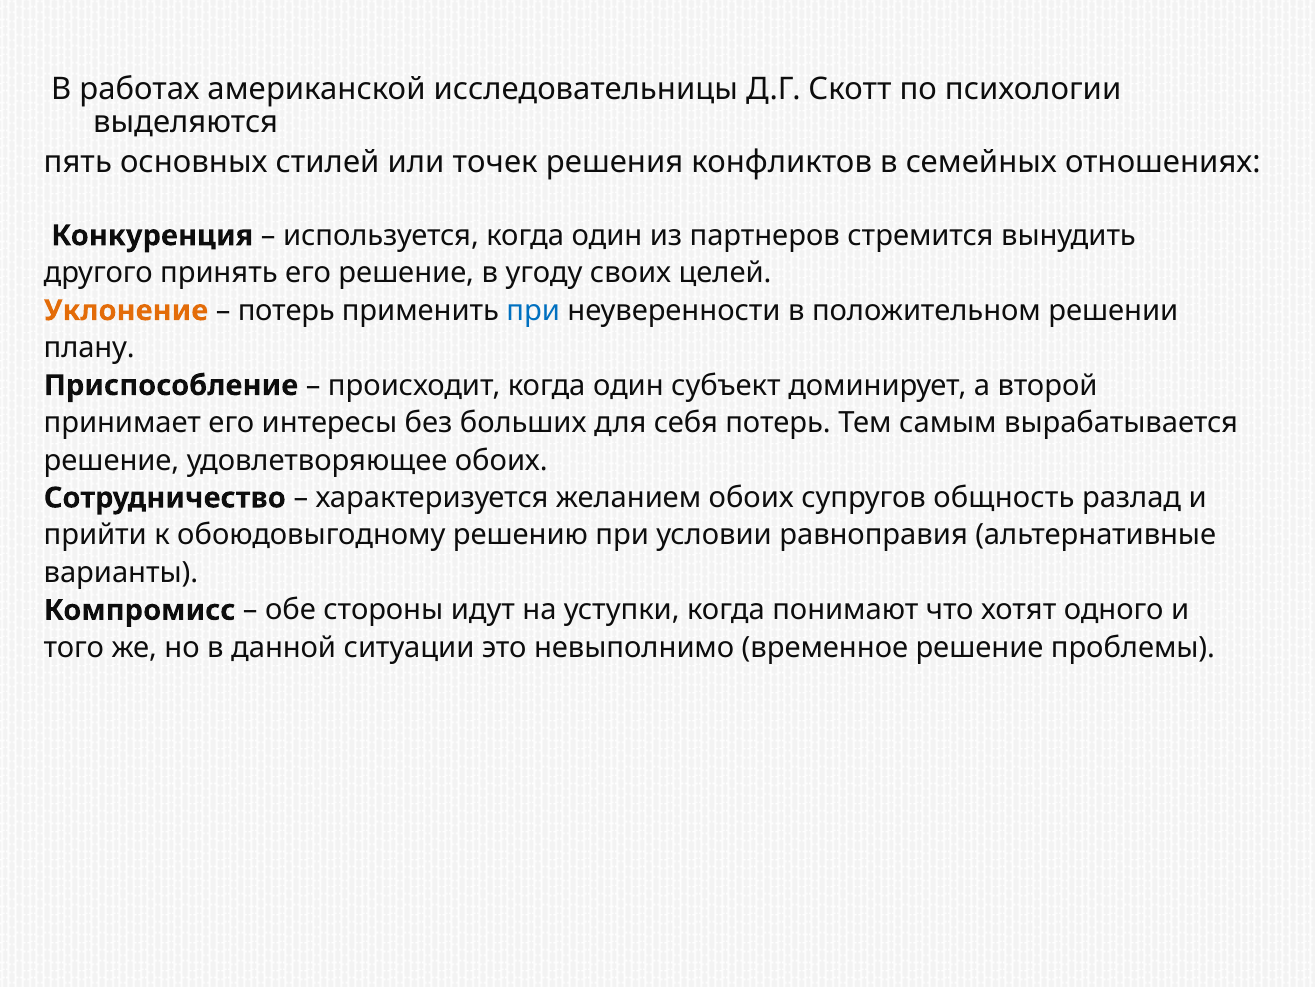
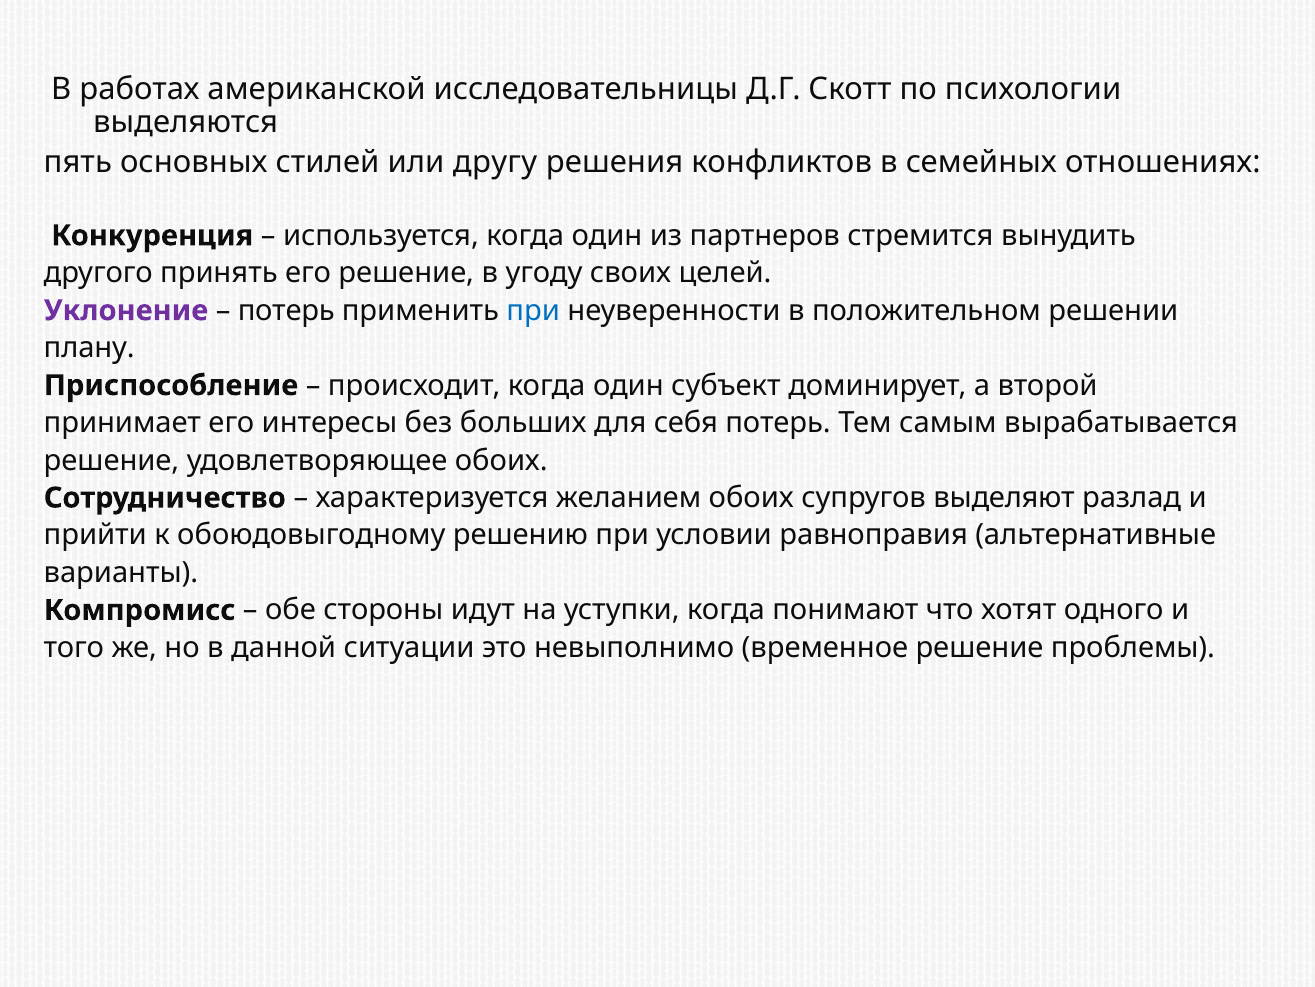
точек: точек -> другу
Уклонение colour: orange -> purple
общность: общность -> выделяют
